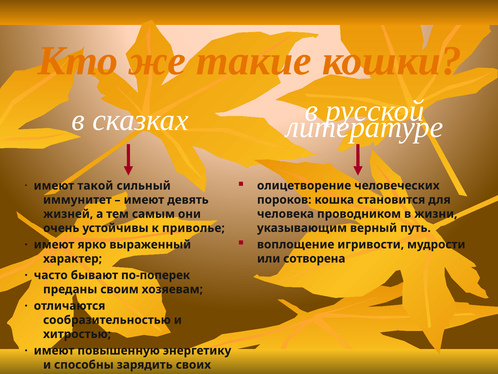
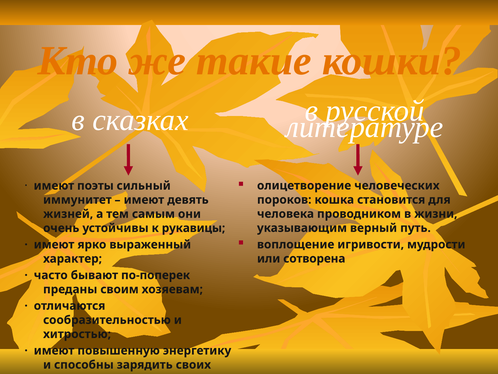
такой: такой -> поэты
приволье: приволье -> рукавицы
